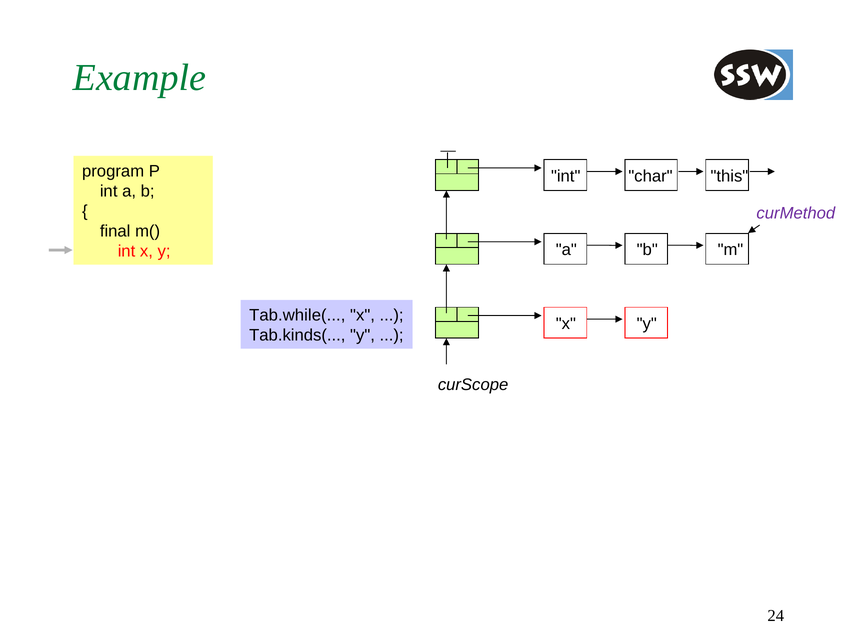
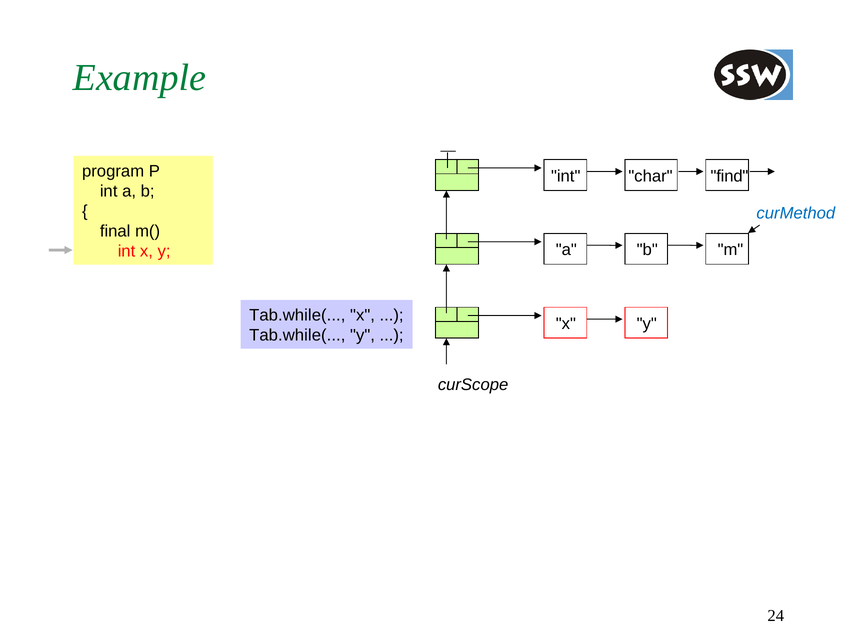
this: this -> find
curMethod colour: purple -> blue
Tab.kinds( at (297, 335): Tab.kinds( -> Tab.while(
